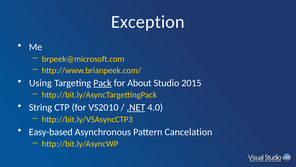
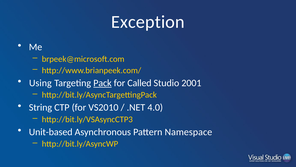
About: About -> Called
2015: 2015 -> 2001
.NET underline: present -> none
Easy-based: Easy-based -> Unit-based
Cancelation: Cancelation -> Namespace
